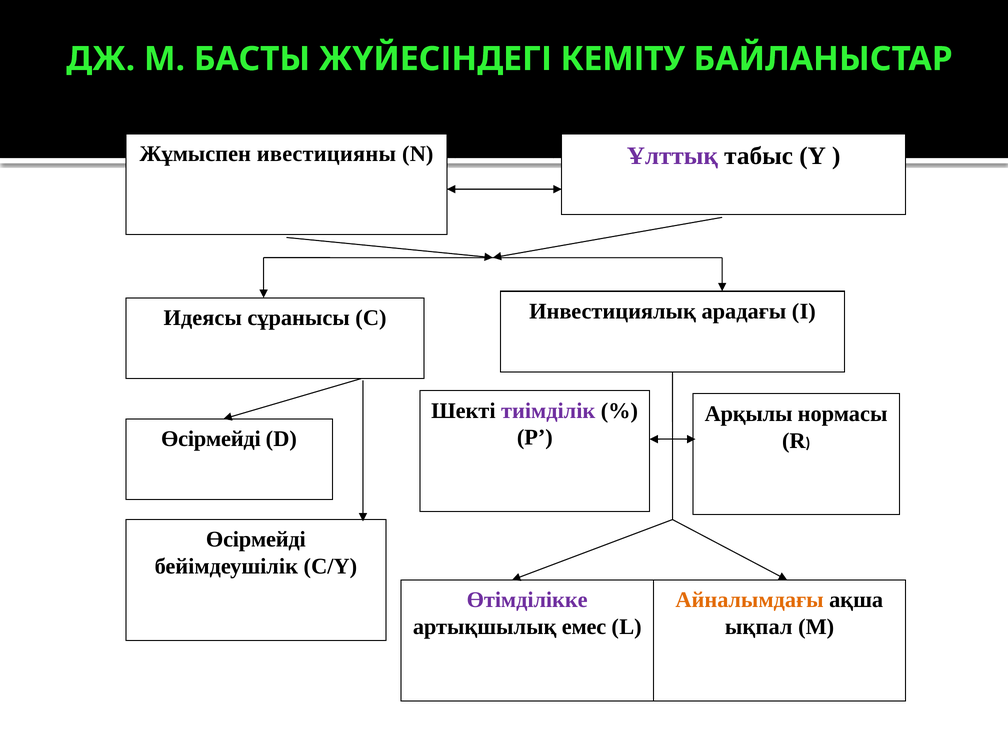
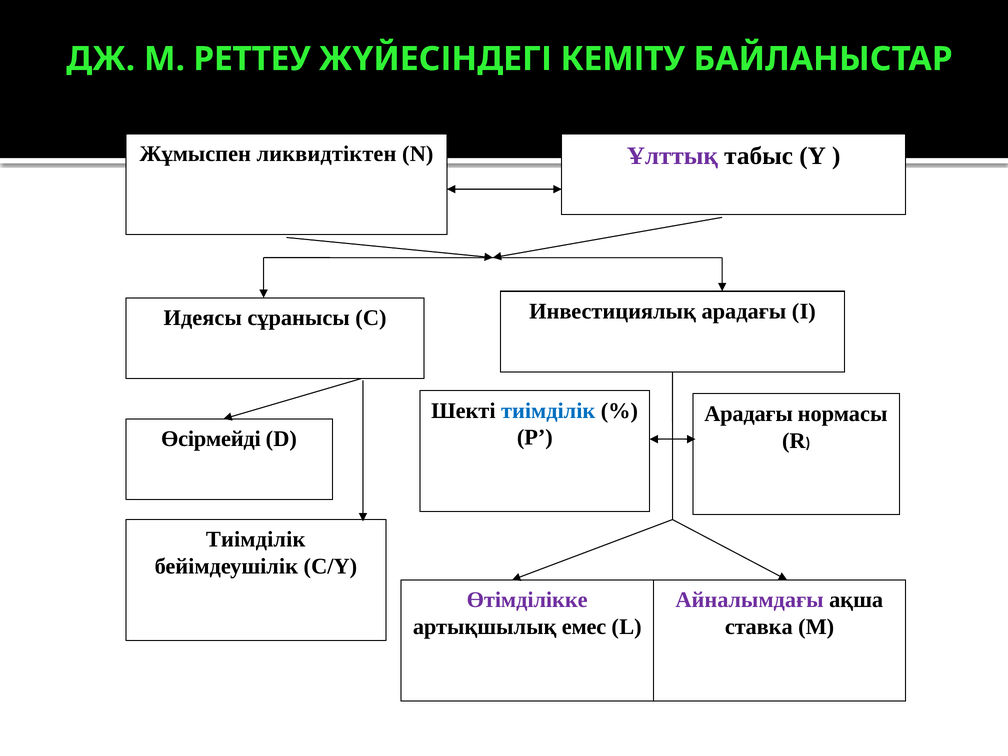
БАСТЫ: БАСТЫ -> РЕТТЕУ
ивестицияны: ивестицияны -> ликвидтіктен
тиімділік at (548, 411) colour: purple -> blue
Арқылы at (749, 414): Арқылы -> Арадағы
Өсірмейді at (256, 540): Өсірмейді -> Тиімділік
Айналымдағы colour: orange -> purple
ықпал: ықпал -> ставка
